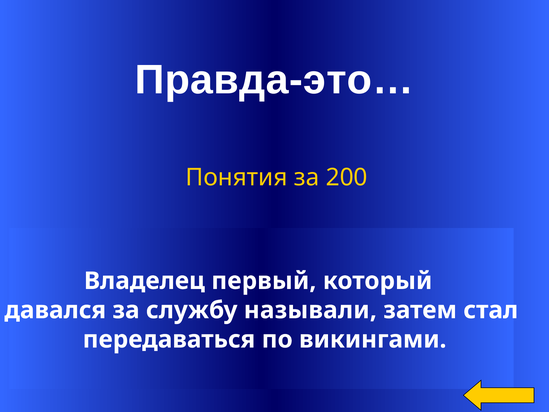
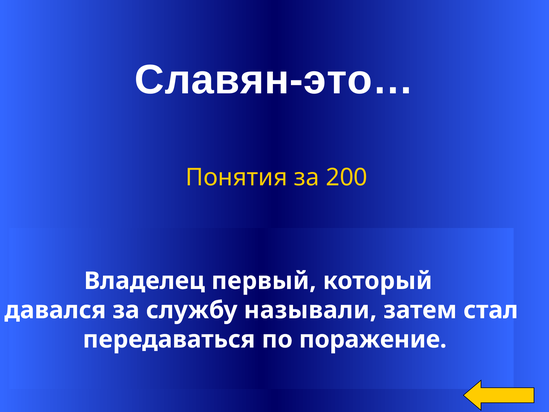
Правда-это…: Правда-это… -> Славян-это…
викингами: викингами -> поражение
